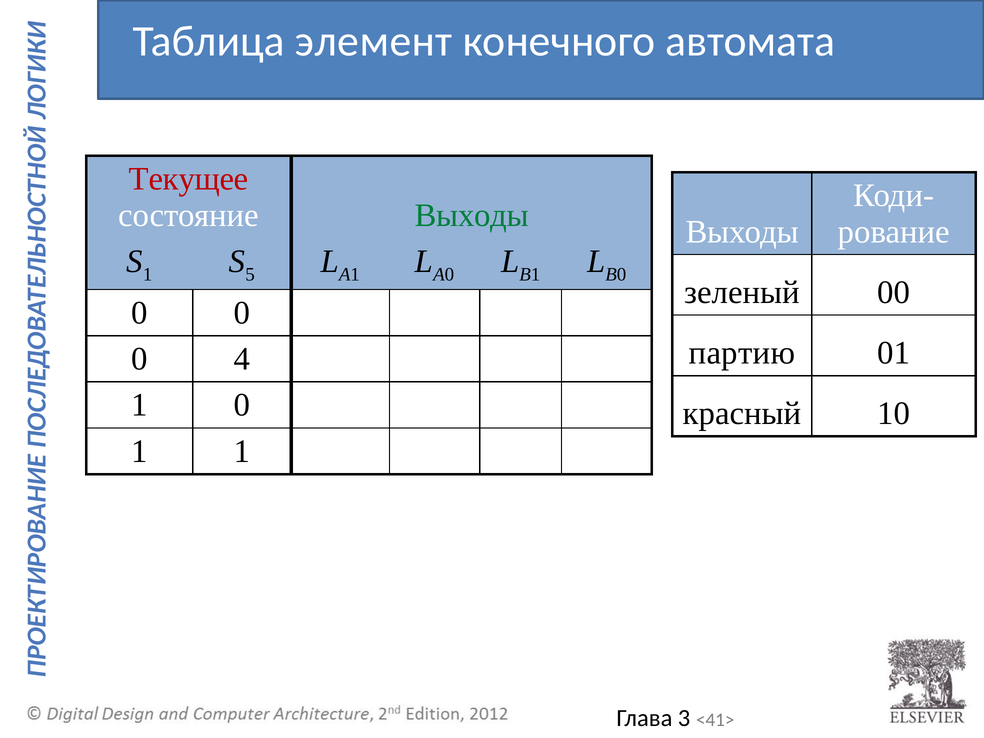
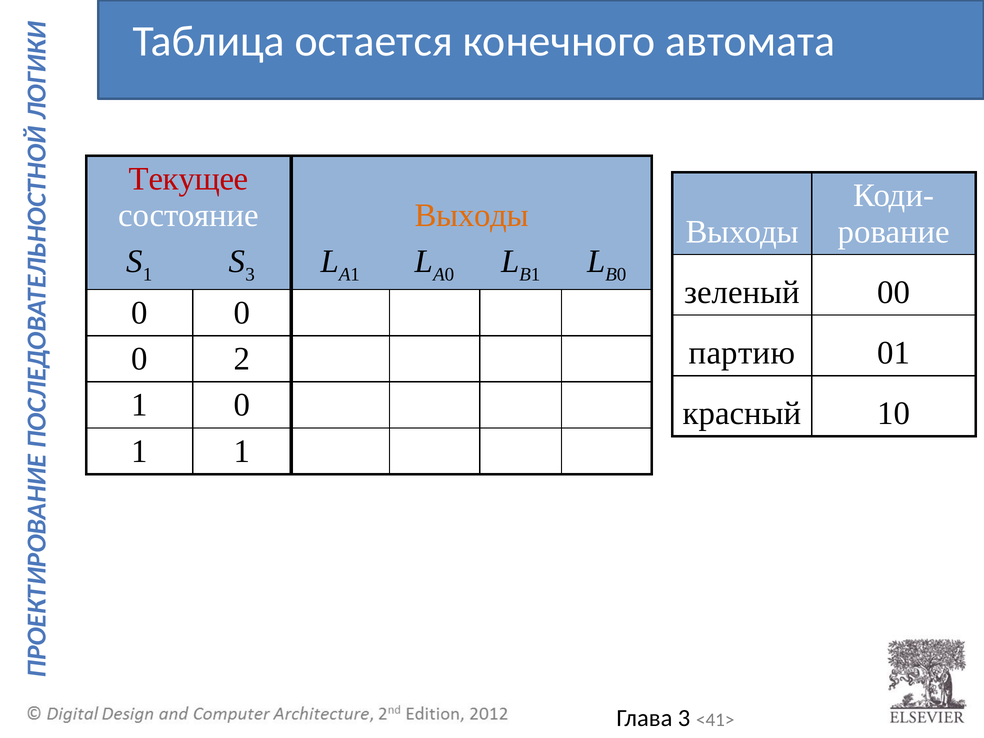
элемент: элемент -> остается
Выходы at (472, 215) colour: green -> orange
5 at (250, 274): 5 -> 3
4: 4 -> 2
